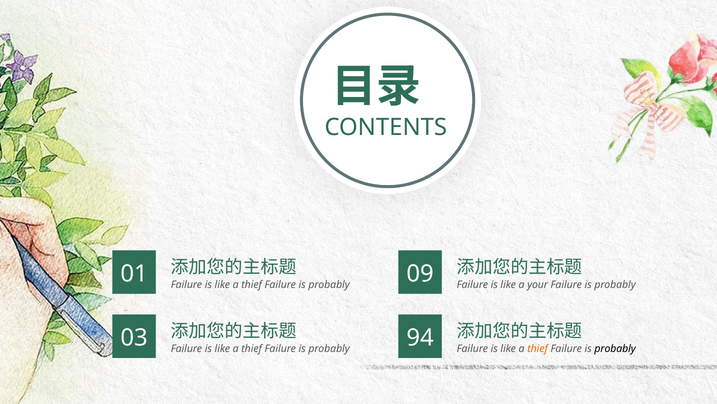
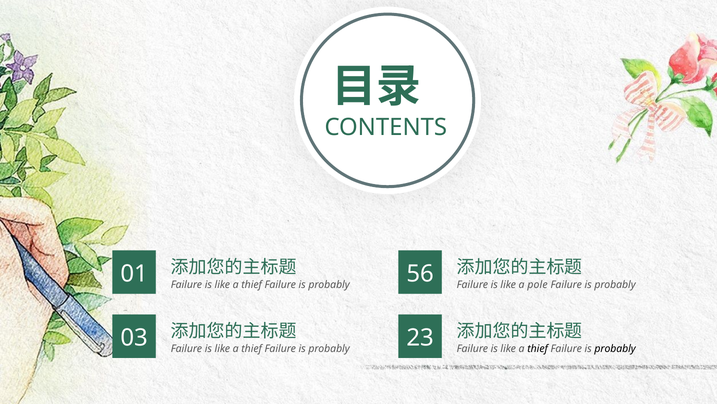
09: 09 -> 56
your: your -> pole
94: 94 -> 23
thief at (538, 348) colour: orange -> black
